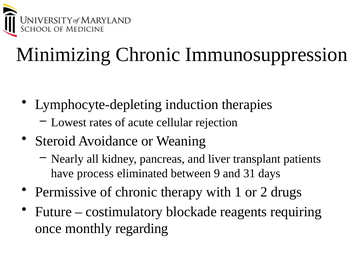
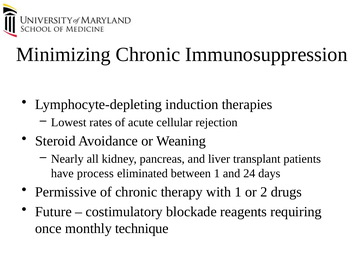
between 9: 9 -> 1
31: 31 -> 24
regarding: regarding -> technique
